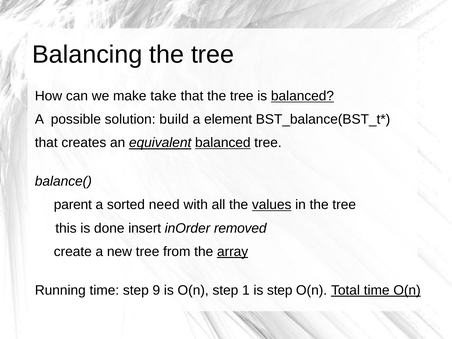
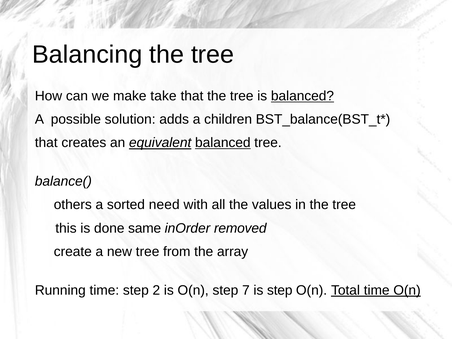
build: build -> adds
element: element -> children
parent: parent -> others
values underline: present -> none
insert: insert -> same
array underline: present -> none
9: 9 -> 2
1: 1 -> 7
